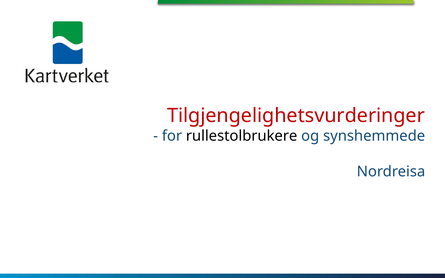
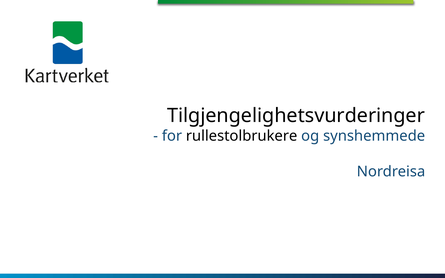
Tilgjengelighetsvurderinger colour: red -> black
